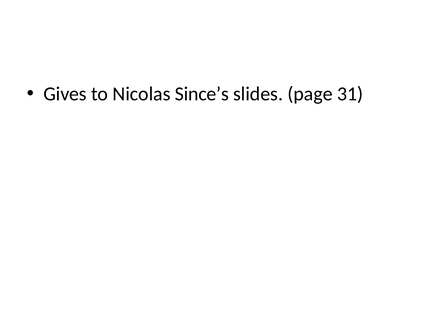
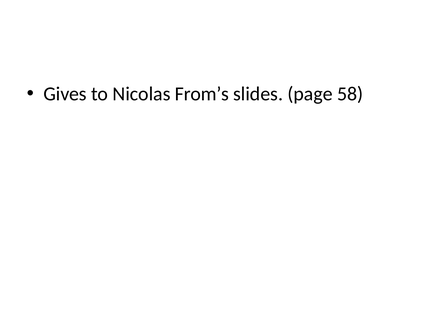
Since’s: Since’s -> From’s
31: 31 -> 58
